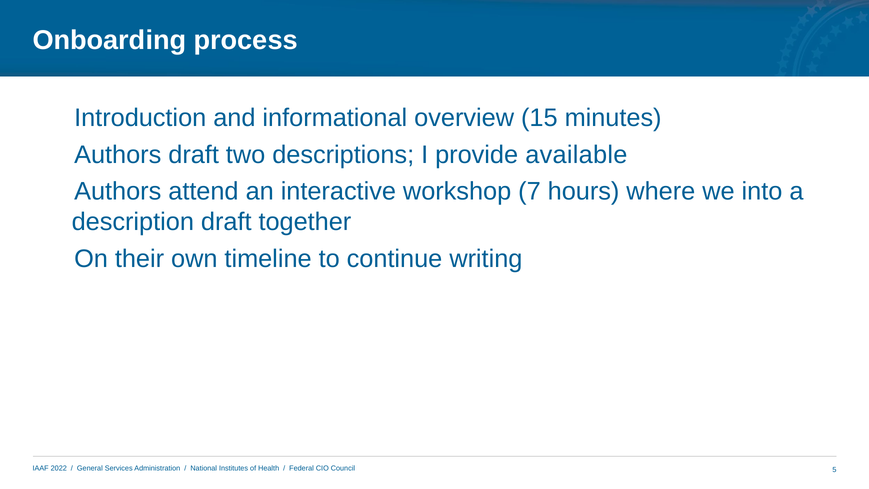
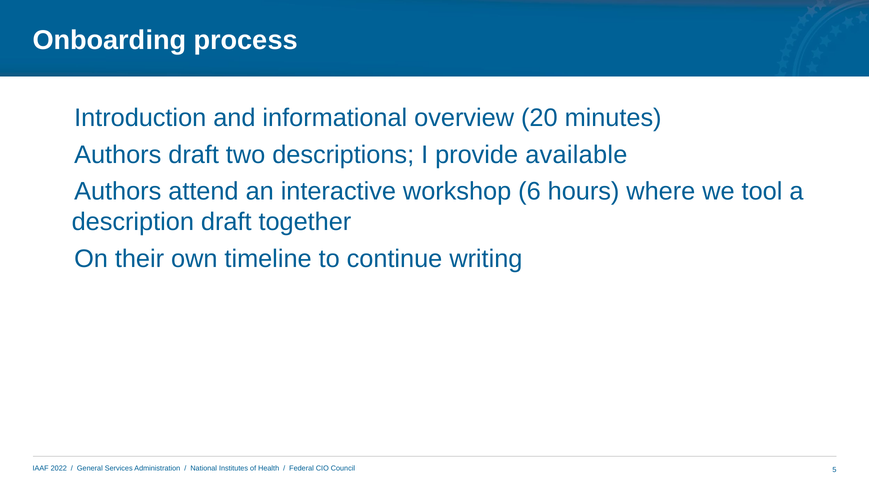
15: 15 -> 20
7: 7 -> 6
into: into -> tool
